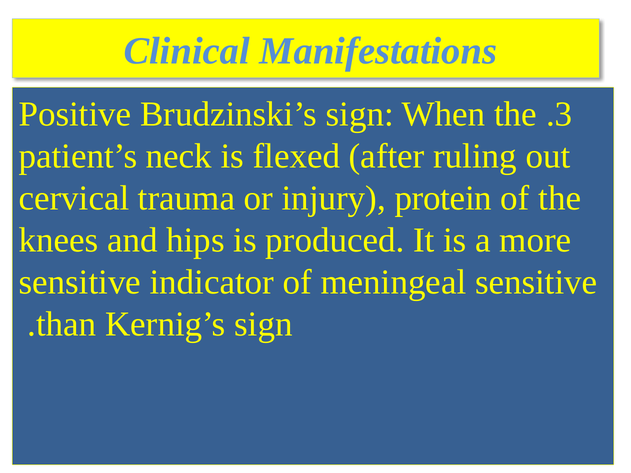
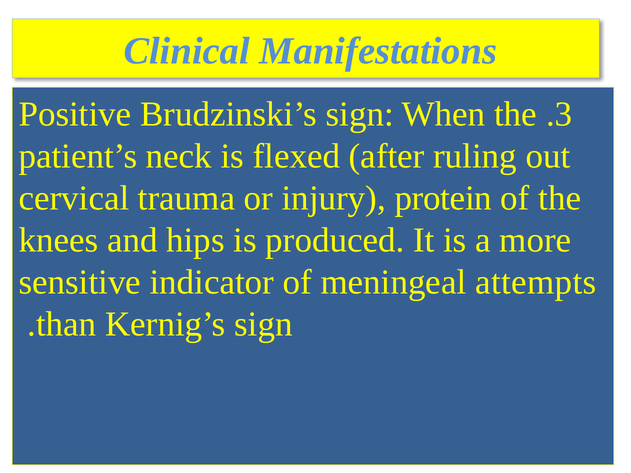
meningeal sensitive: sensitive -> attempts
